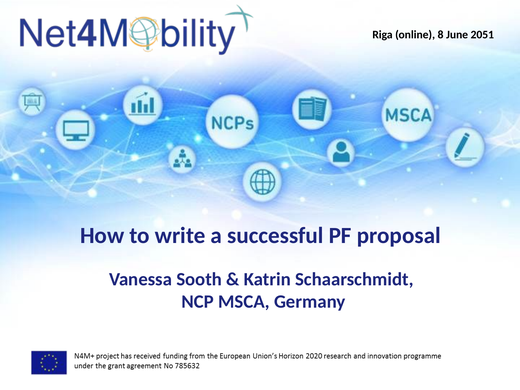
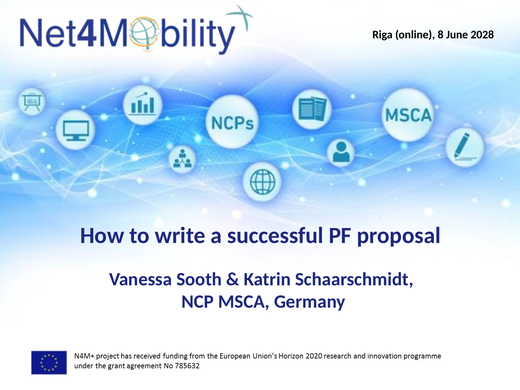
2051: 2051 -> 2028
